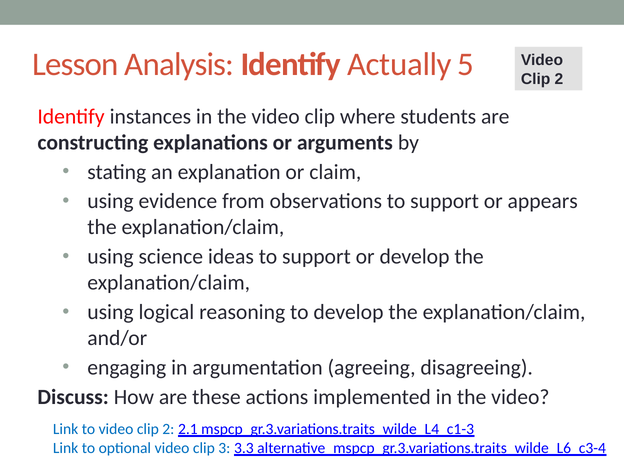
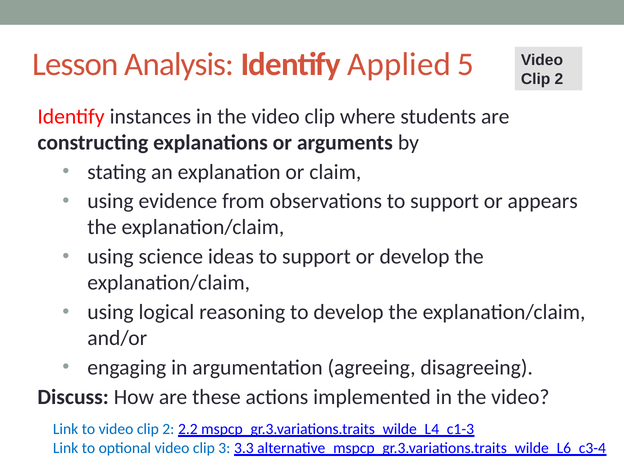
Actually: Actually -> Applied
2.1: 2.1 -> 2.2
